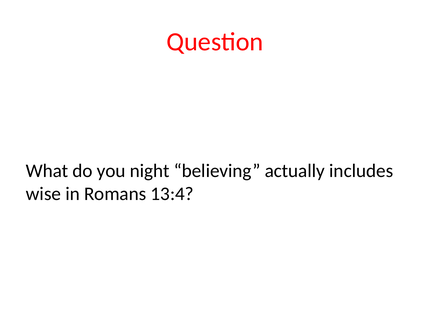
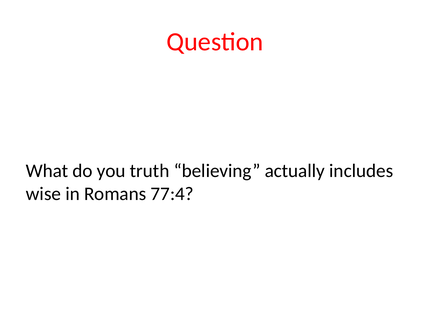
night: night -> truth
13:4: 13:4 -> 77:4
